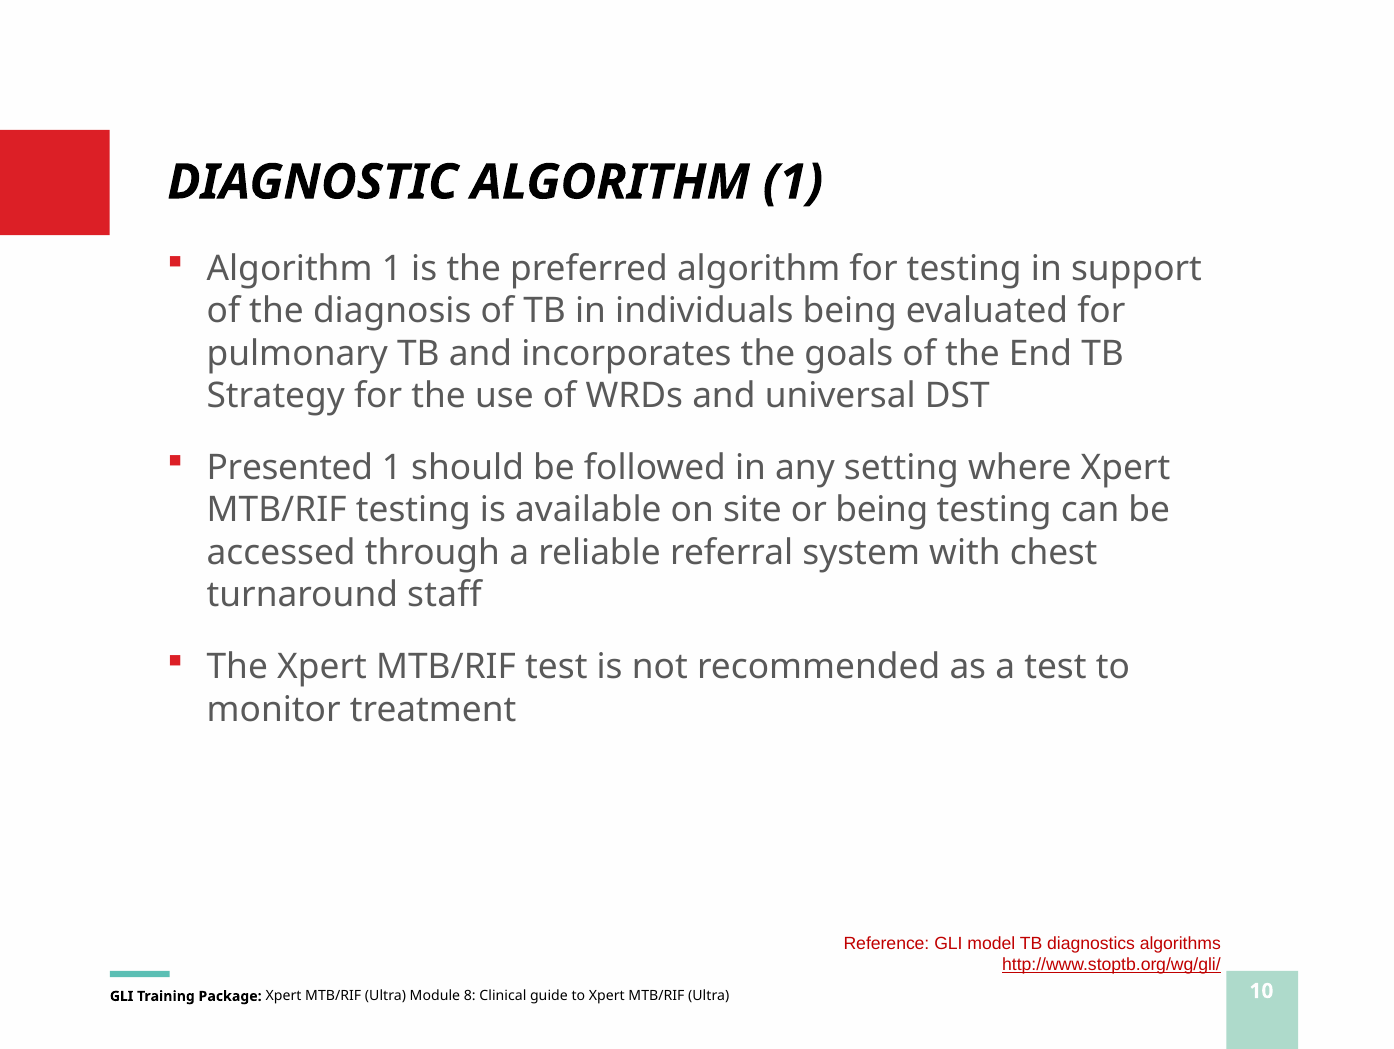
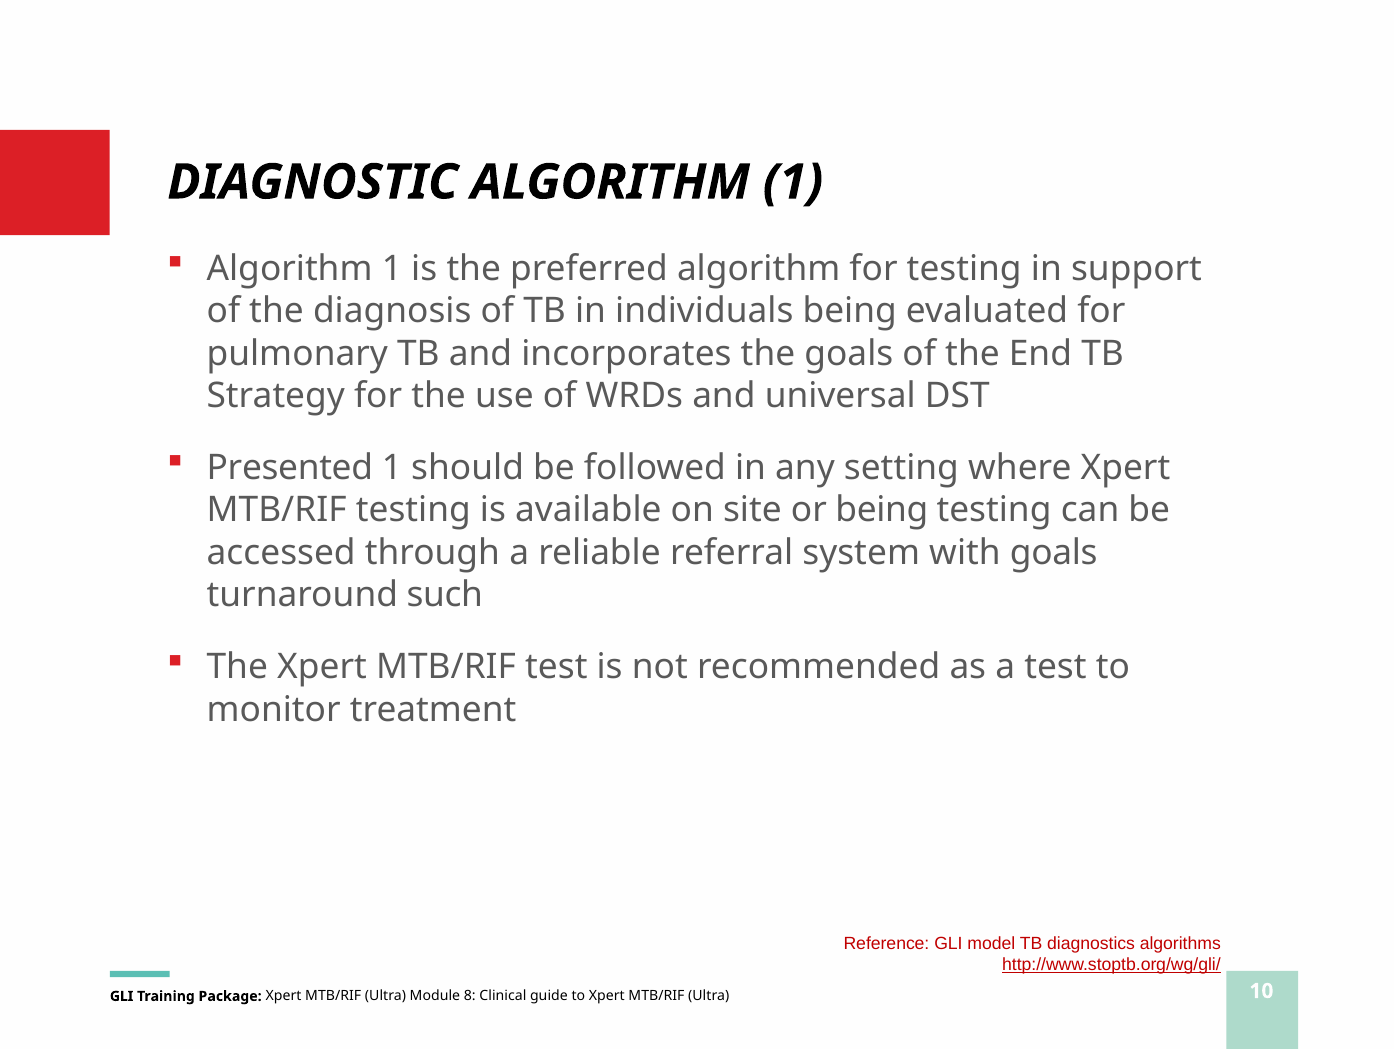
with chest: chest -> goals
staff: staff -> such
